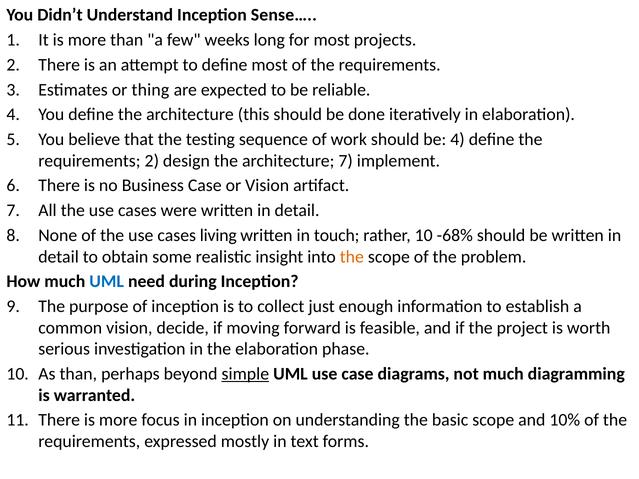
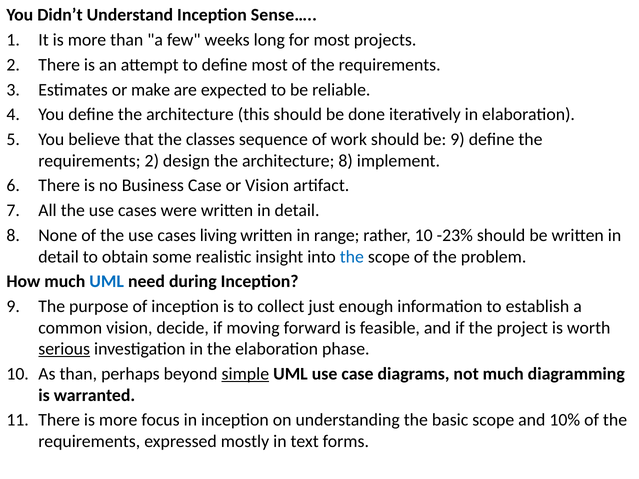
thing: thing -> make
testing: testing -> classes
be 4: 4 -> 9
architecture 7: 7 -> 8
touch: touch -> range
-68%: -68% -> -23%
the at (352, 257) colour: orange -> blue
serious underline: none -> present
